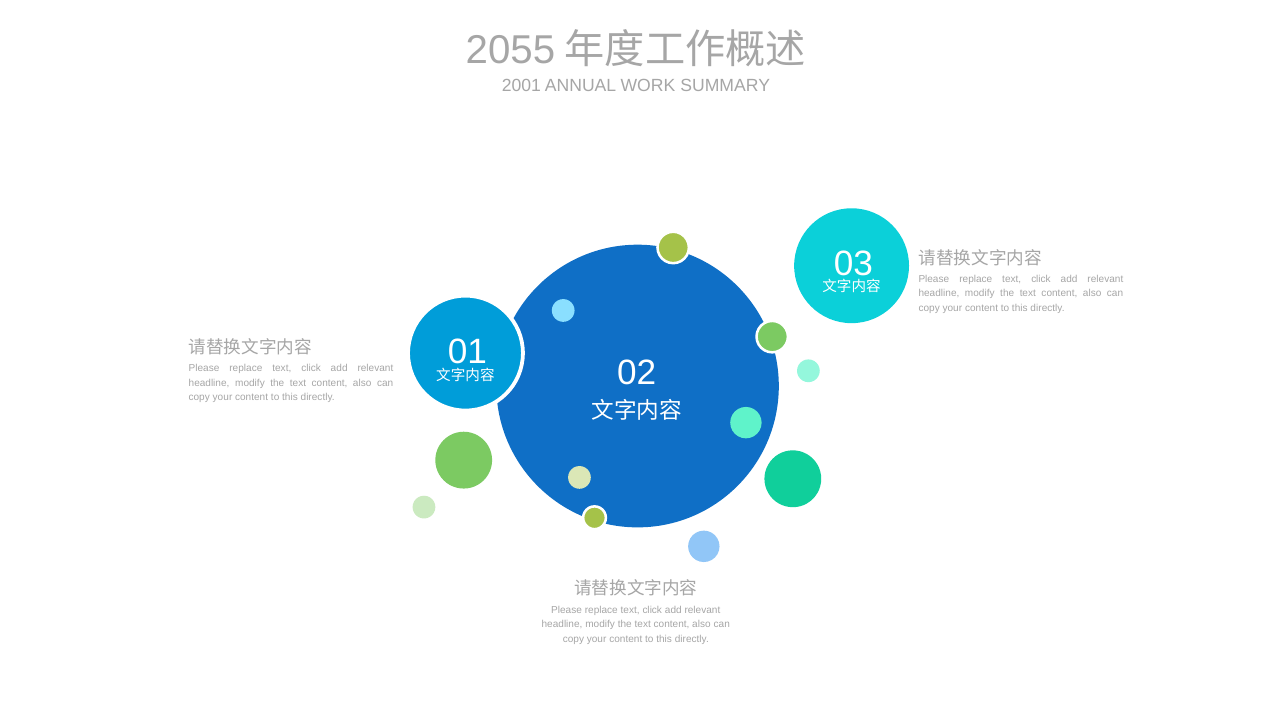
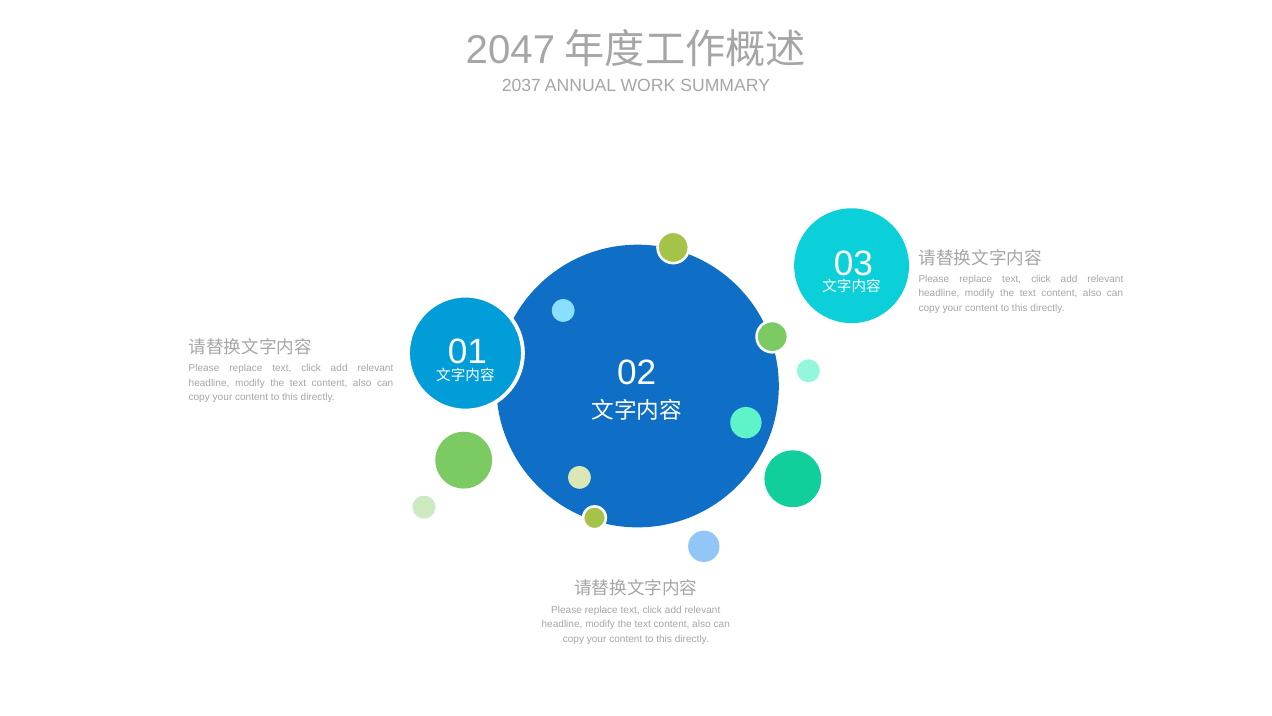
2055: 2055 -> 2047
2001: 2001 -> 2037
